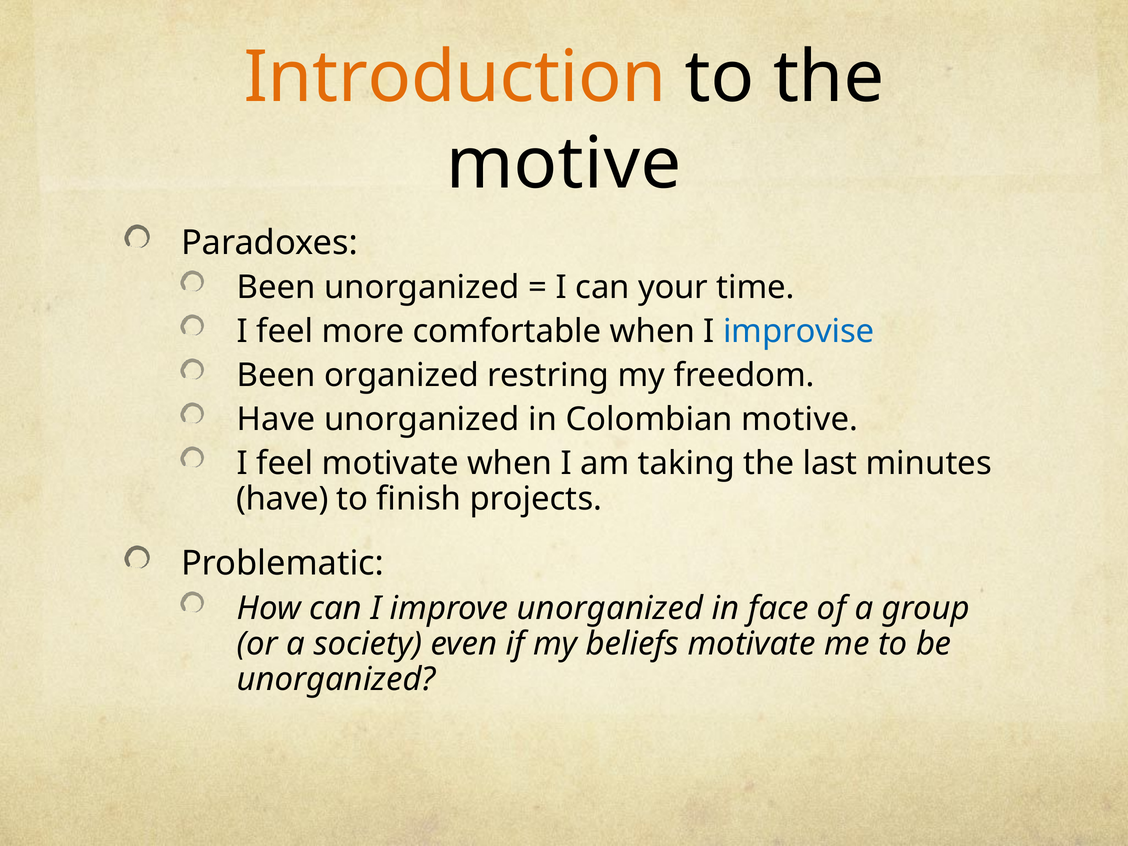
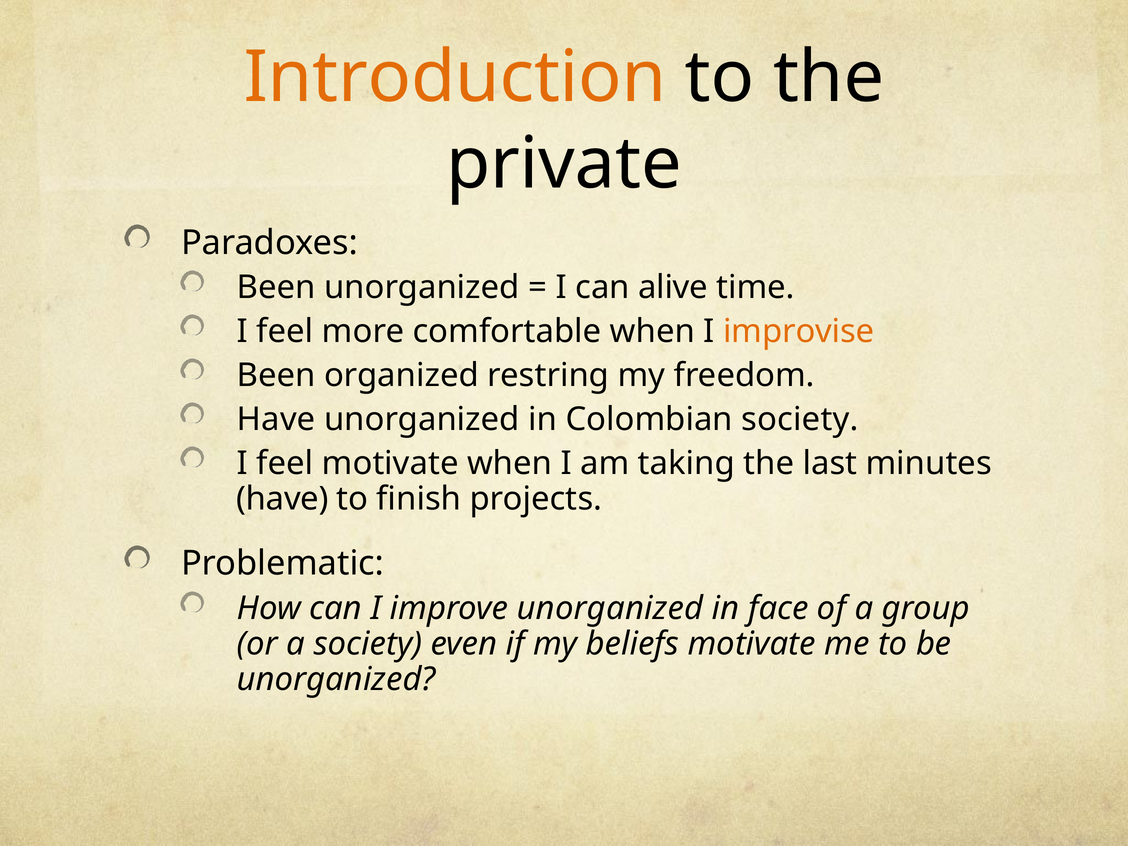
motive at (564, 164): motive -> private
your: your -> alive
improvise colour: blue -> orange
Colombian motive: motive -> society
